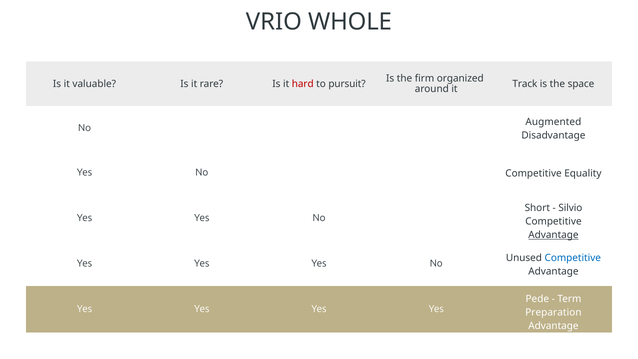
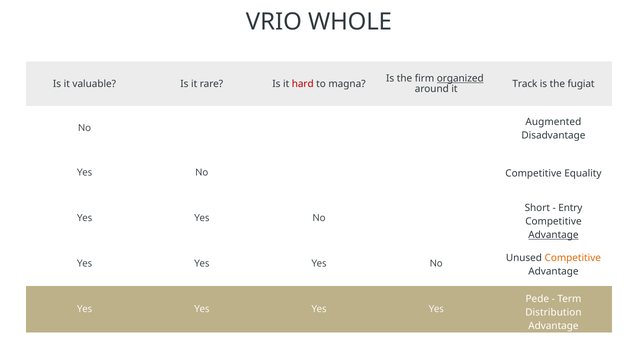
organized underline: none -> present
pursuit: pursuit -> magna
space: space -> fugiat
Silvio: Silvio -> Entry
Competitive at (573, 258) colour: blue -> orange
Preparation: Preparation -> Distribution
